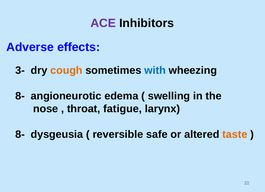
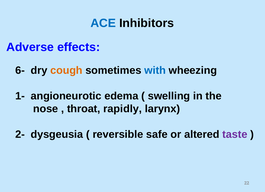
ACE colour: purple -> blue
3-: 3- -> 6-
8- at (20, 96): 8- -> 1-
fatigue: fatigue -> rapidly
8- at (20, 135): 8- -> 2-
taste colour: orange -> purple
